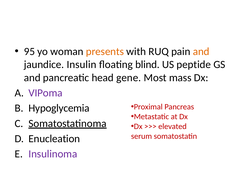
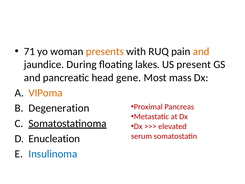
95: 95 -> 71
Insulin: Insulin -> During
blind: blind -> lakes
peptide: peptide -> present
VIPoma colour: purple -> orange
Hypoglycemia: Hypoglycemia -> Degeneration
Insulinoma colour: purple -> blue
